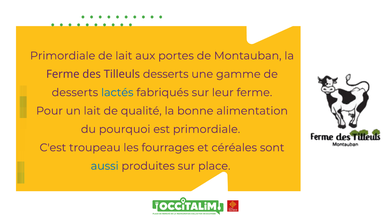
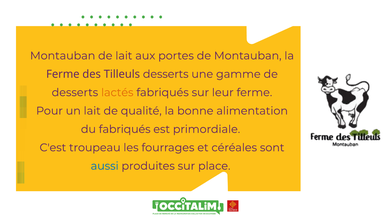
Primordiale at (63, 56): Primordiale -> Montauban
lactés colour: blue -> orange
du pourquoi: pourquoi -> fabriqués
